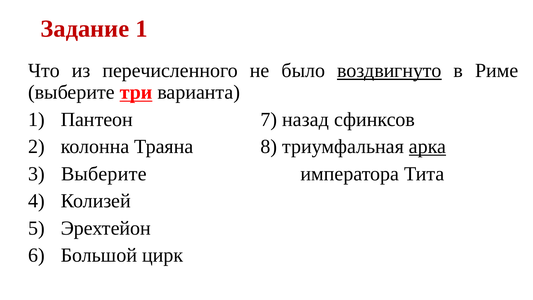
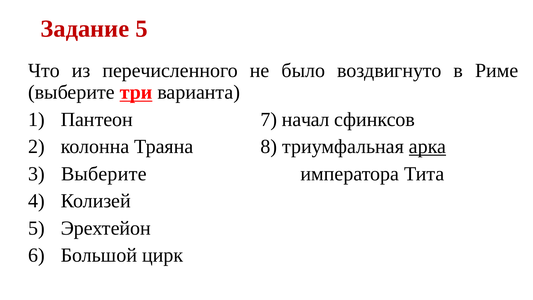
Задание 1: 1 -> 5
воздвигнуто underline: present -> none
назад: назад -> начал
